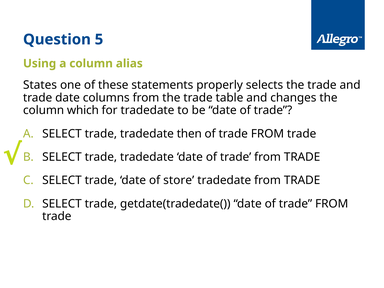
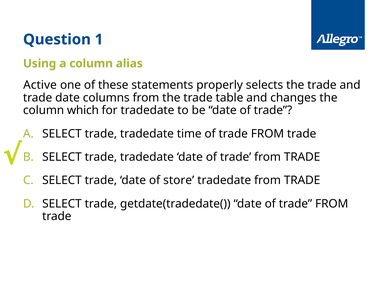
5: 5 -> 1
States: States -> Active
then: then -> time
